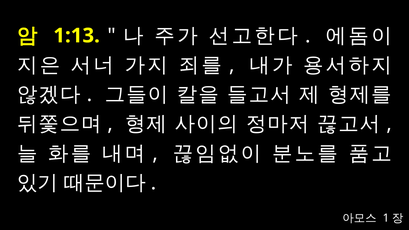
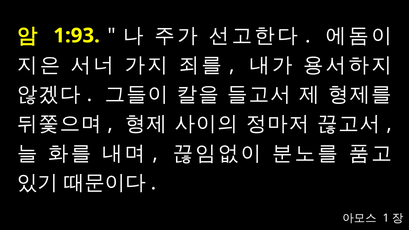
1:13: 1:13 -> 1:93
